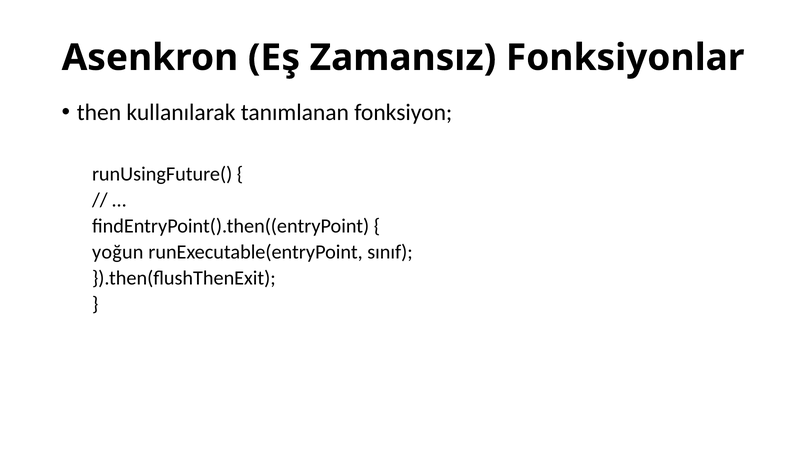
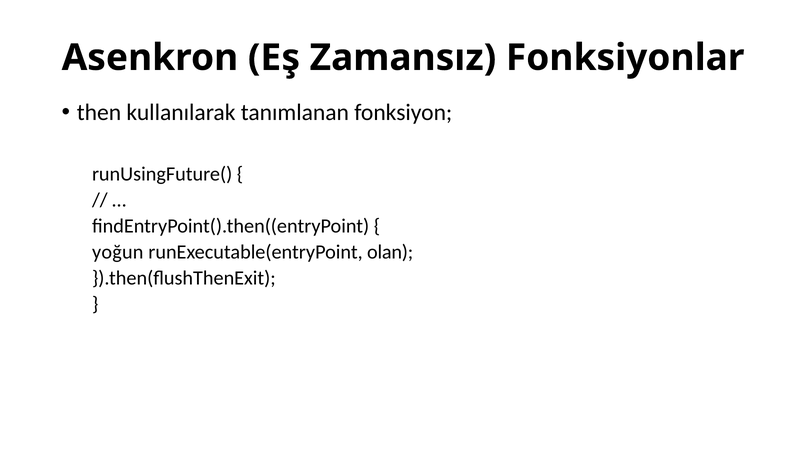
sınıf: sınıf -> olan
